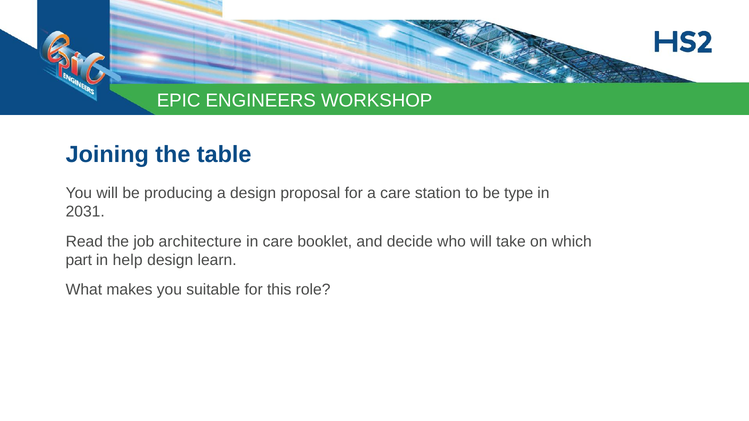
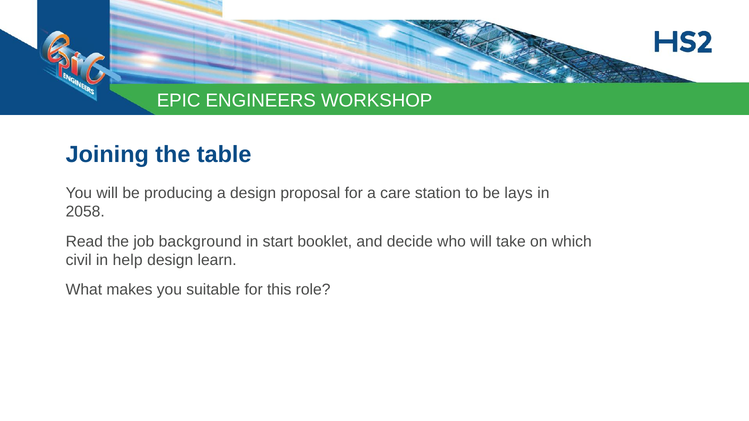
type: type -> lays
2031: 2031 -> 2058
architecture: architecture -> background
in care: care -> start
part: part -> civil
